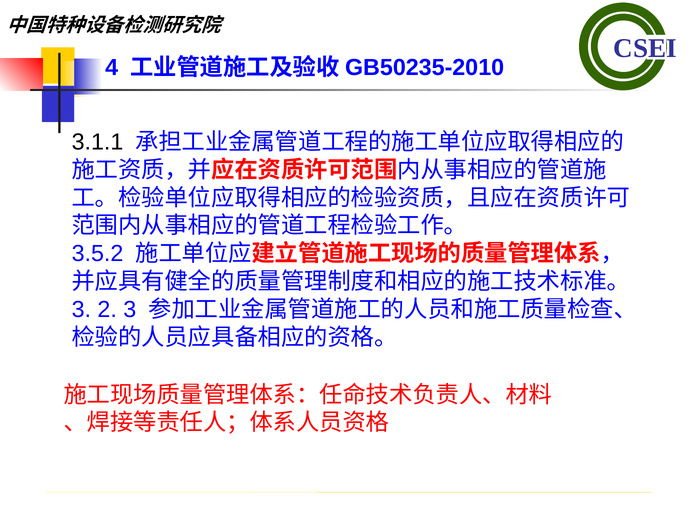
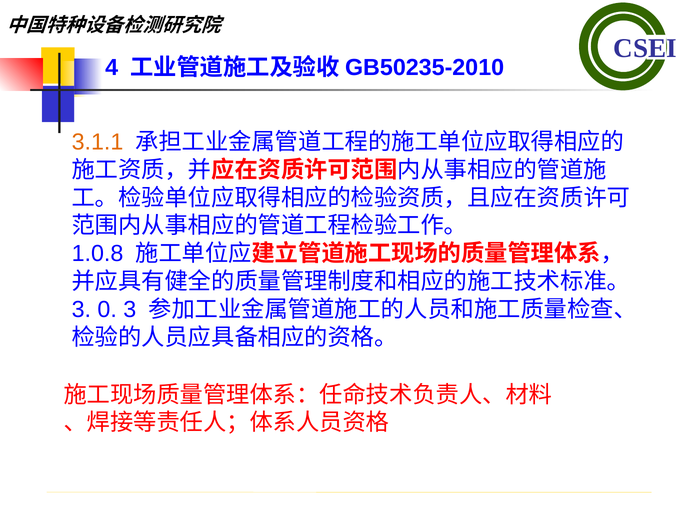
3.1.1 colour: black -> orange
3.5.2: 3.5.2 -> 1.0.8
2: 2 -> 0
